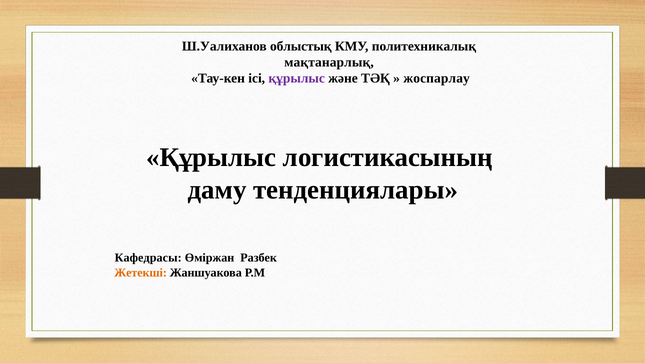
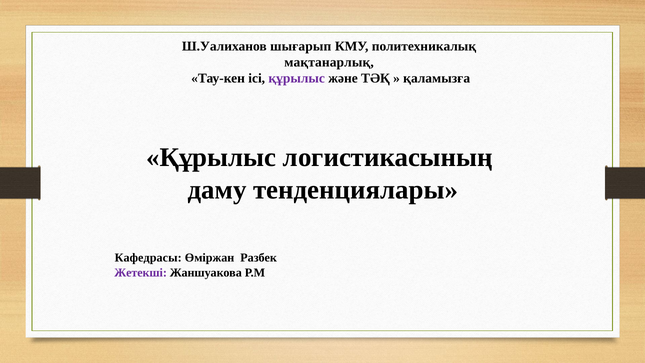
облыстық: облыстық -> шығарып
жоспарлау: жоспарлау -> қаламызға
Жетекші colour: orange -> purple
